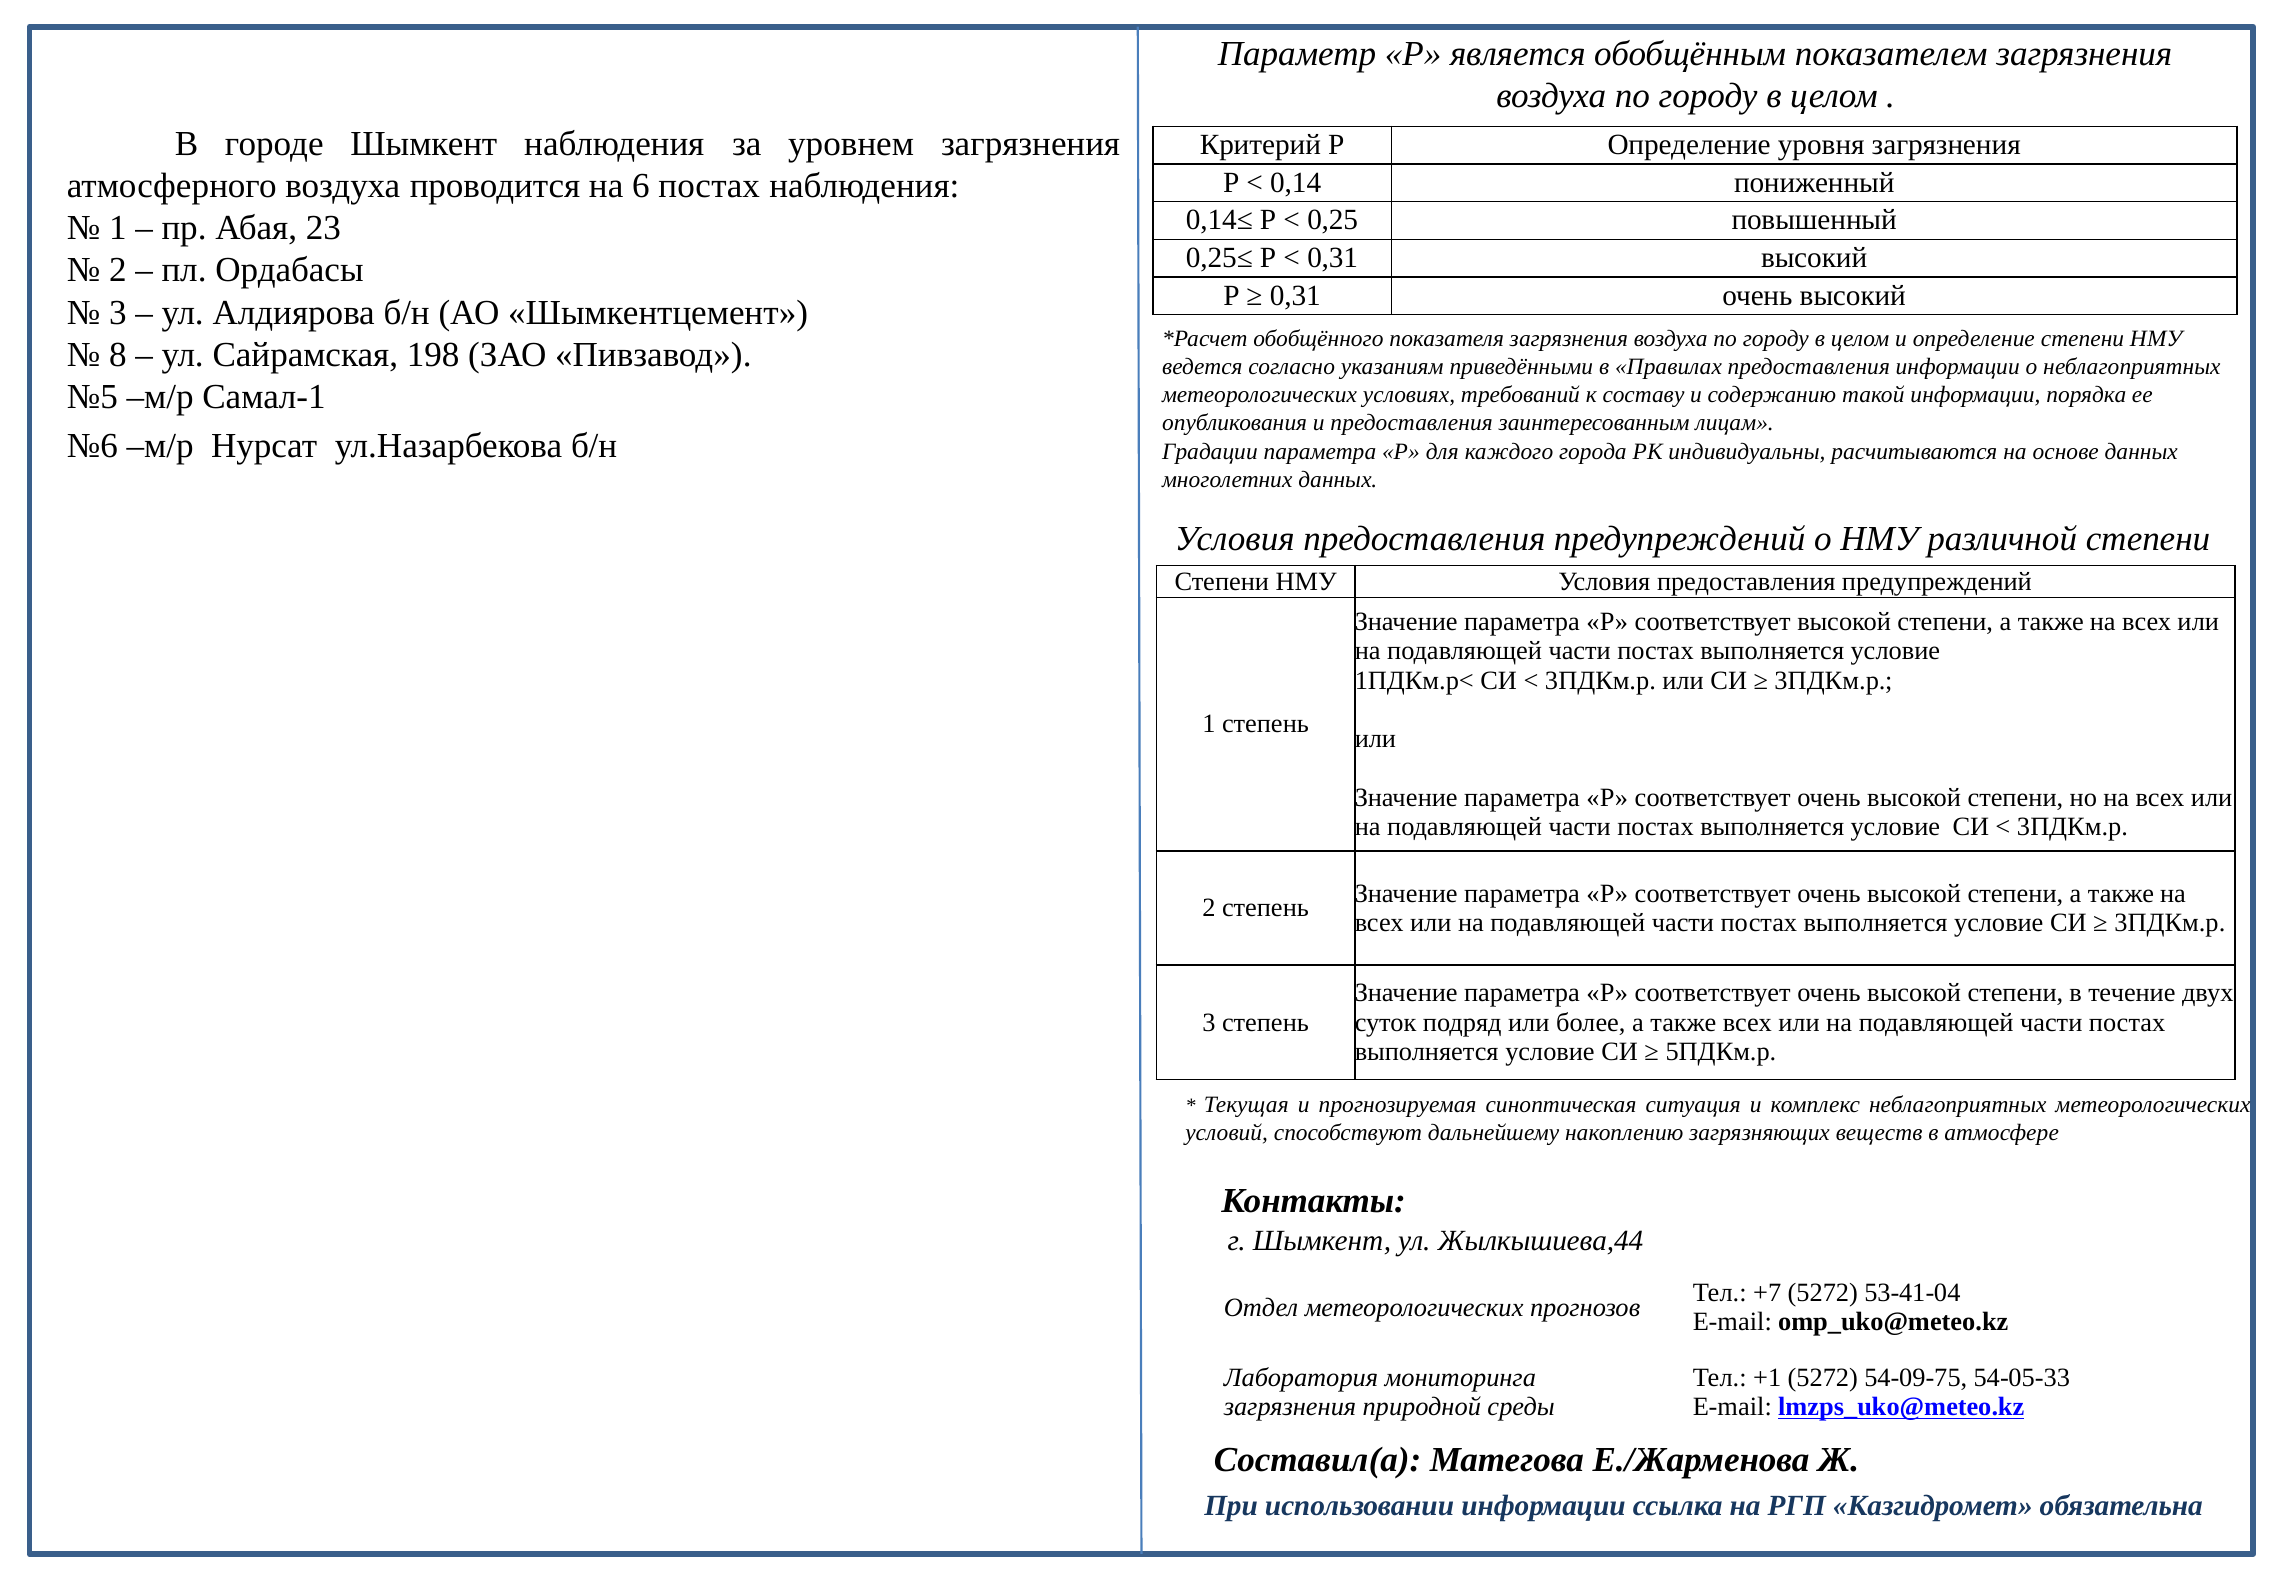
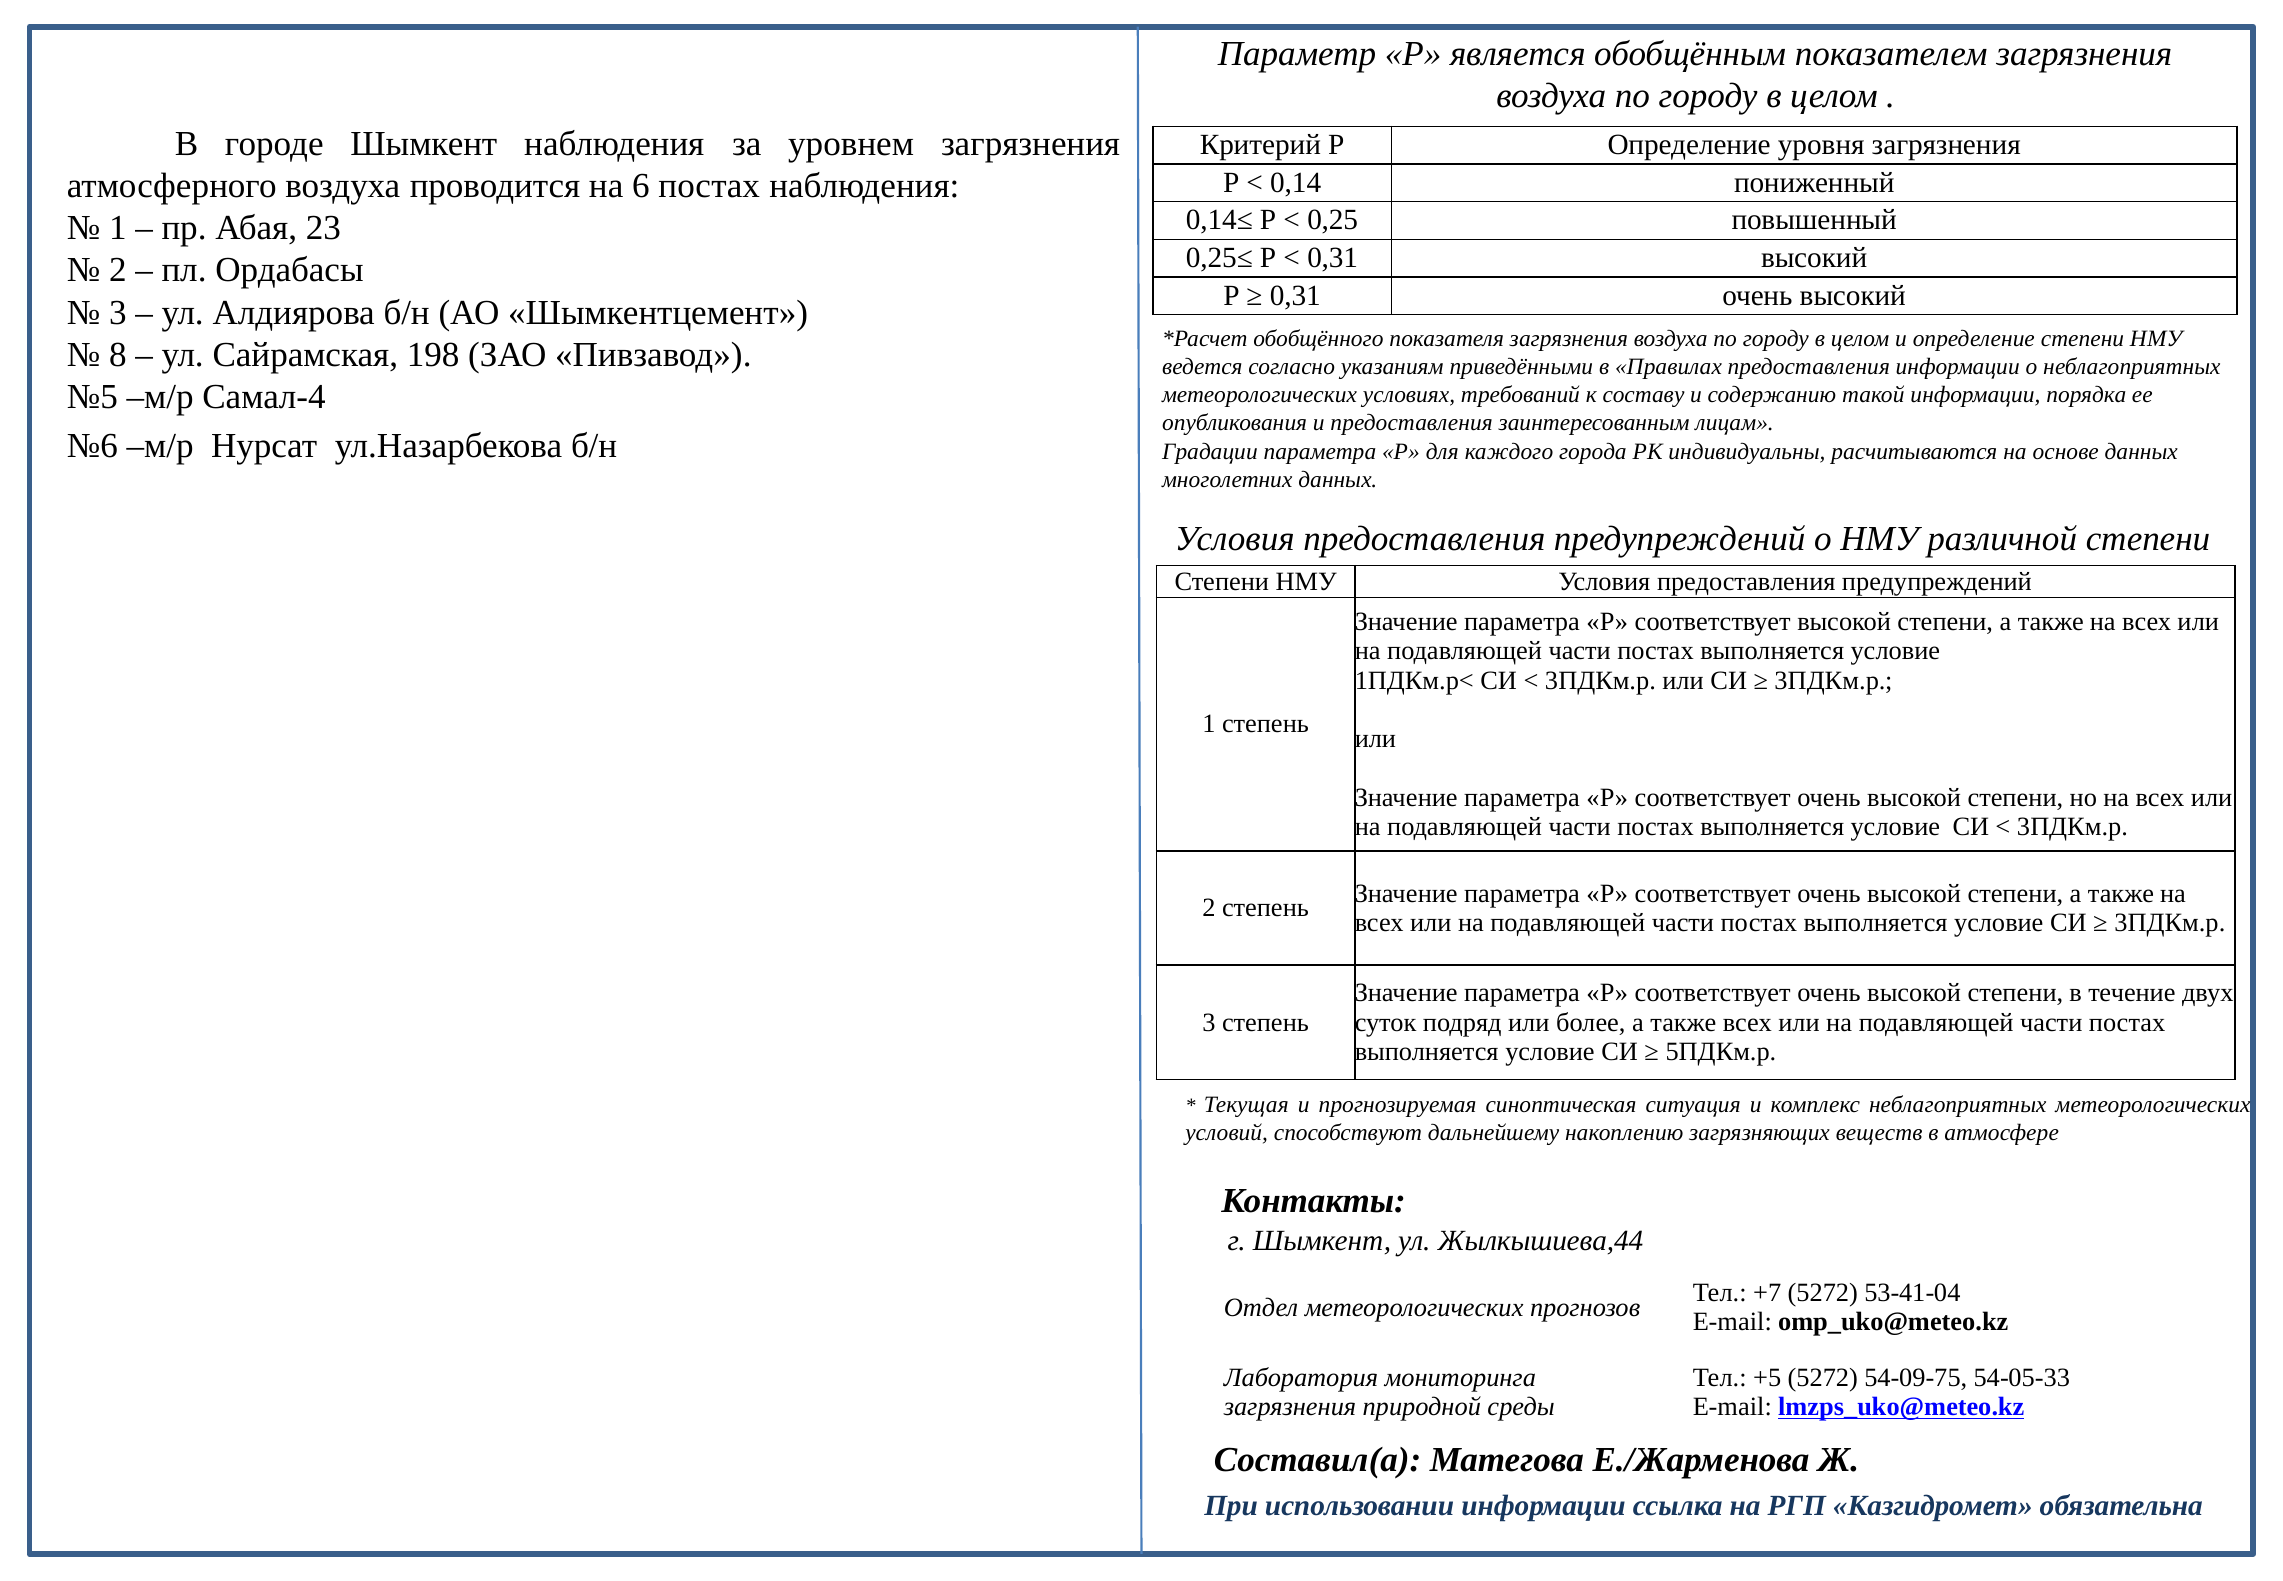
Самал-1: Самал-1 -> Самал-4
+1: +1 -> +5
